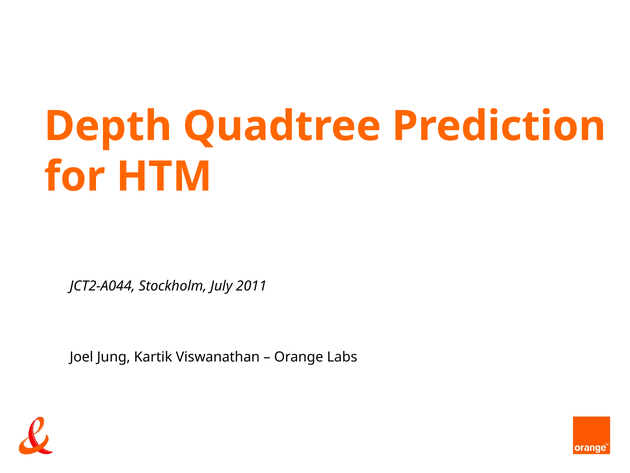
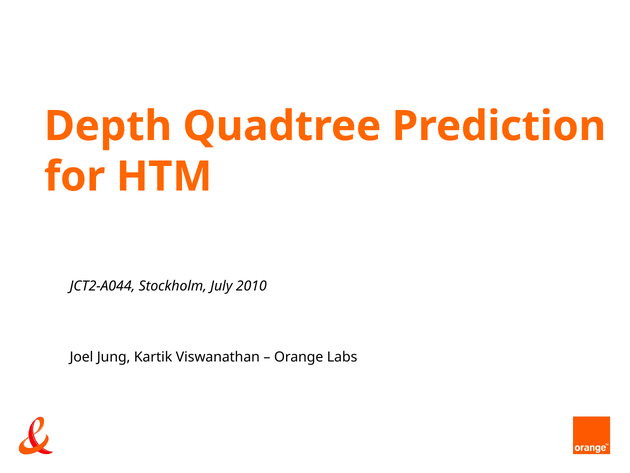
2011: 2011 -> 2010
